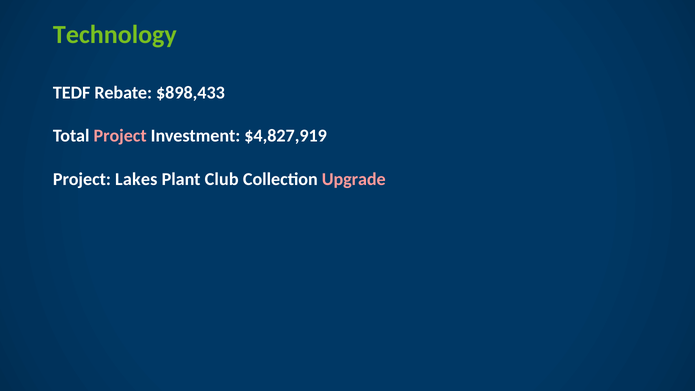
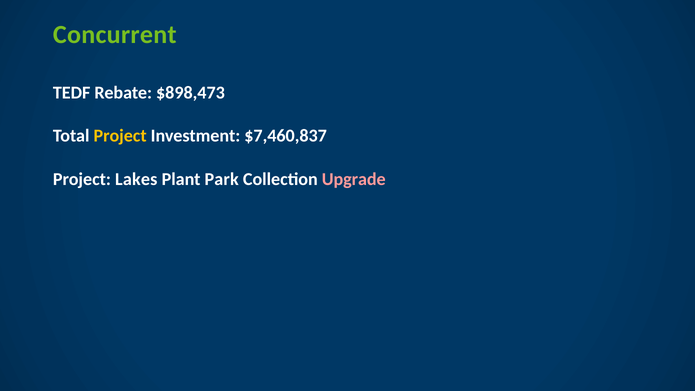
Technology: Technology -> Concurrent
$898,433: $898,433 -> $898,473
Project at (120, 136) colour: pink -> yellow
$4,827,919: $4,827,919 -> $7,460,837
Club: Club -> Park
